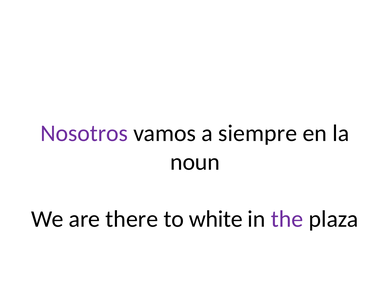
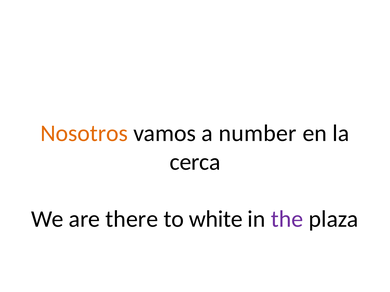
Nosotros colour: purple -> orange
siempre: siempre -> number
noun: noun -> cerca
